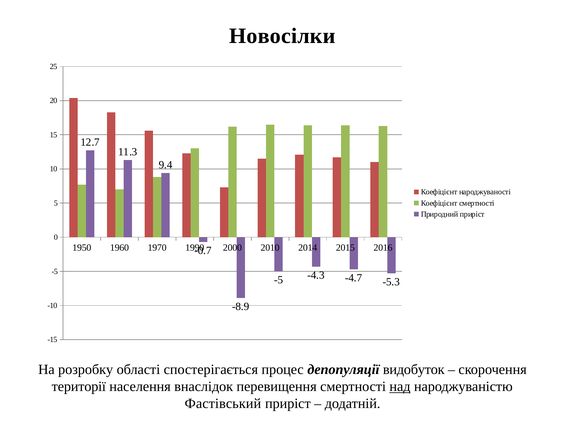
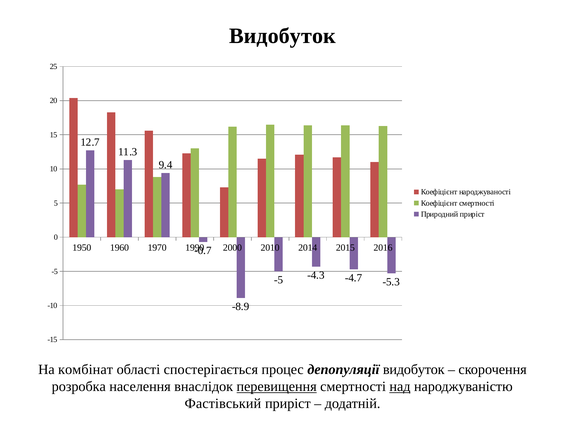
Новосілки at (282, 36): Новосілки -> Видобуток
розробку: розробку -> комбінат
території: території -> розробка
перевищення underline: none -> present
